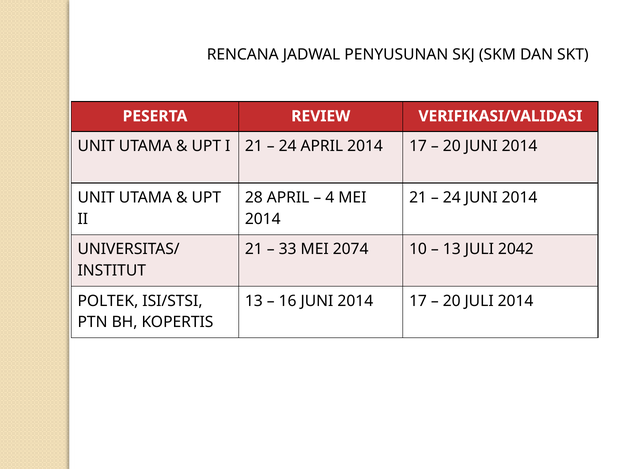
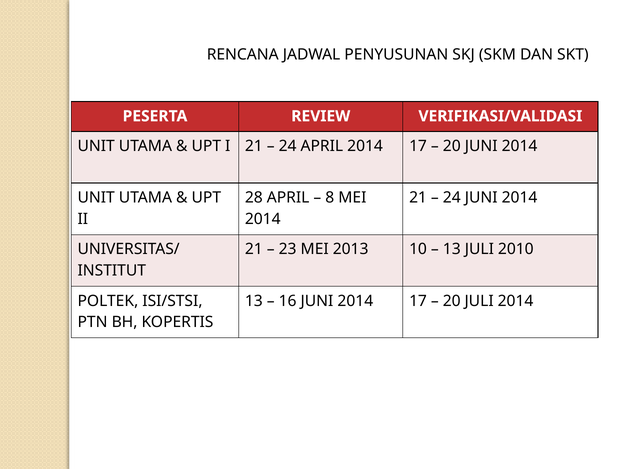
4: 4 -> 8
33: 33 -> 23
2074: 2074 -> 2013
2042: 2042 -> 2010
